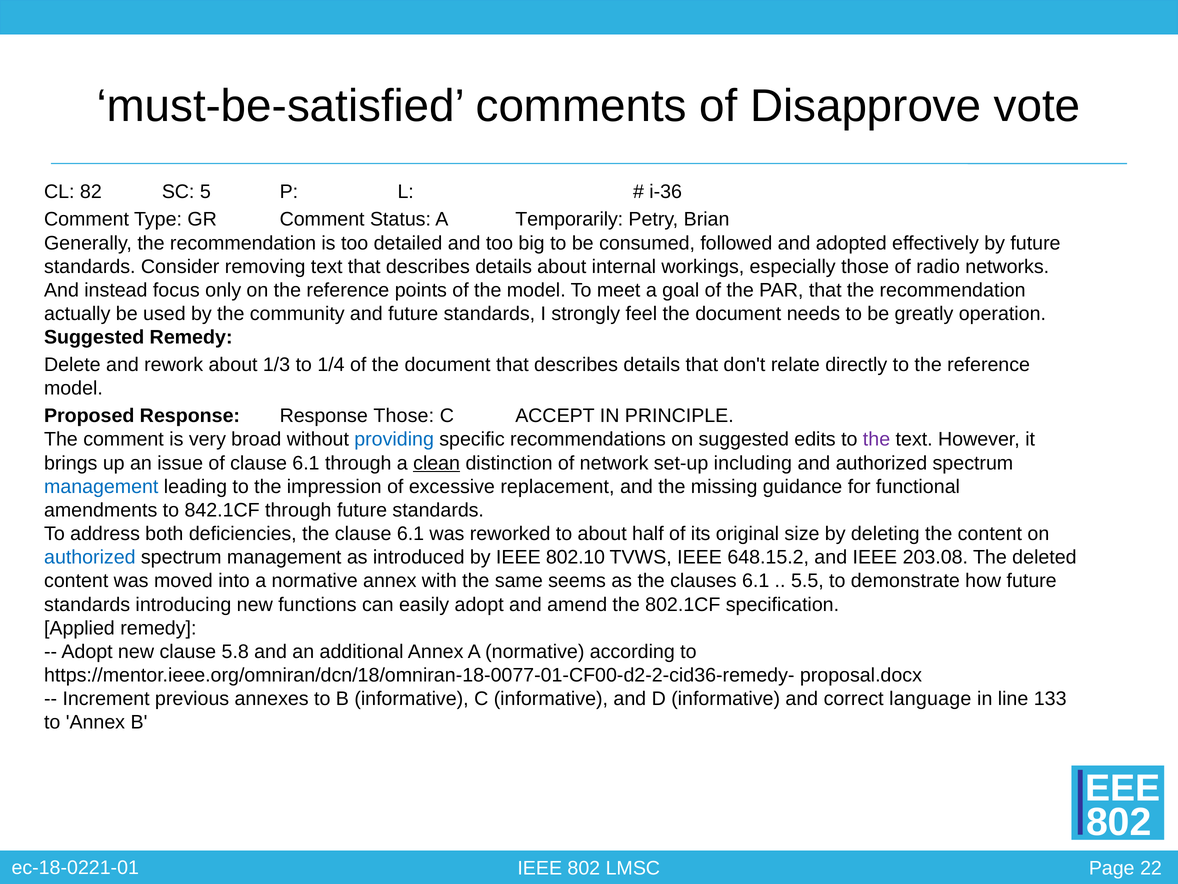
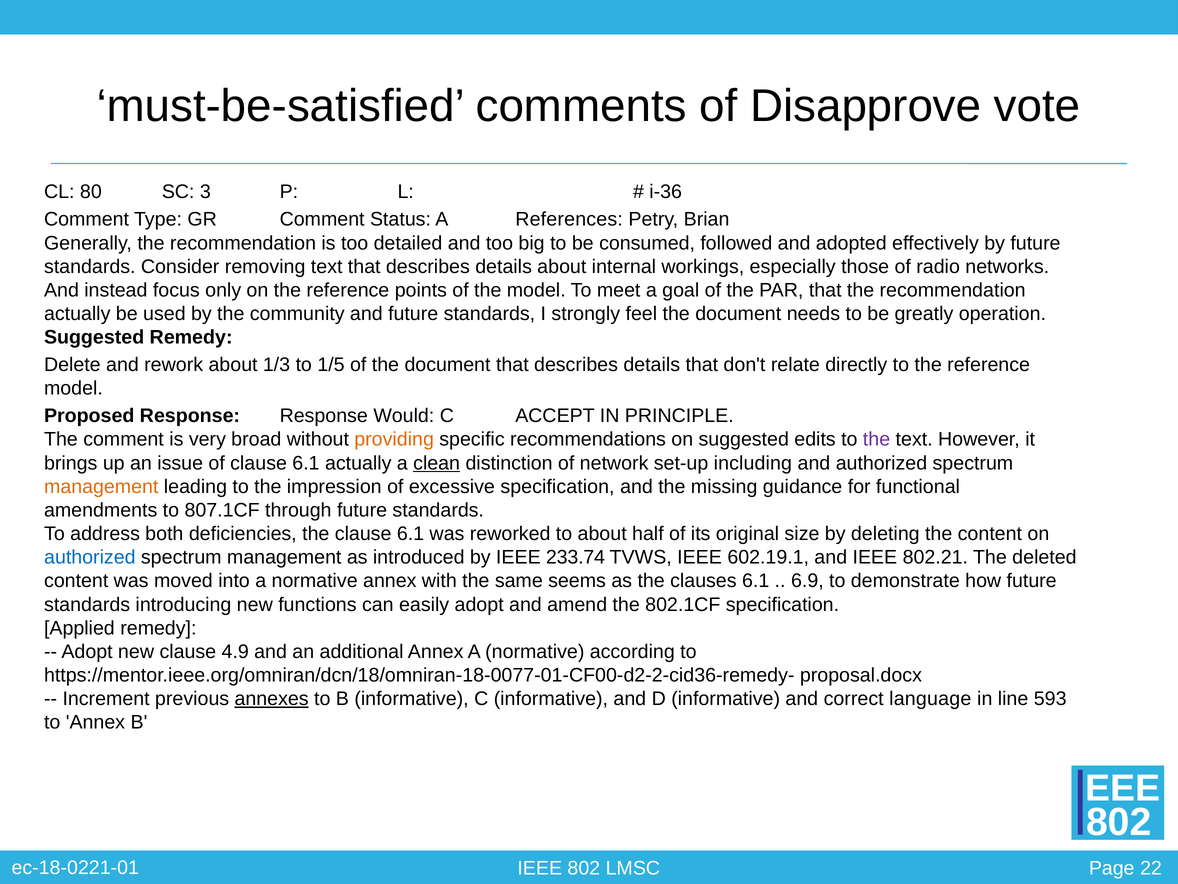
82: 82 -> 80
5: 5 -> 3
Temporarily: Temporarily -> References
1/4: 1/4 -> 1/5
Response Those: Those -> Would
providing colour: blue -> orange
6.1 through: through -> actually
management at (101, 486) colour: blue -> orange
excessive replacement: replacement -> specification
842.1CF: 842.1CF -> 807.1CF
802.10: 802.10 -> 233.74
648.15.2: 648.15.2 -> 602.19.1
203.08: 203.08 -> 802.21
5.5: 5.5 -> 6.9
5.8: 5.8 -> 4.9
annexes underline: none -> present
133: 133 -> 593
